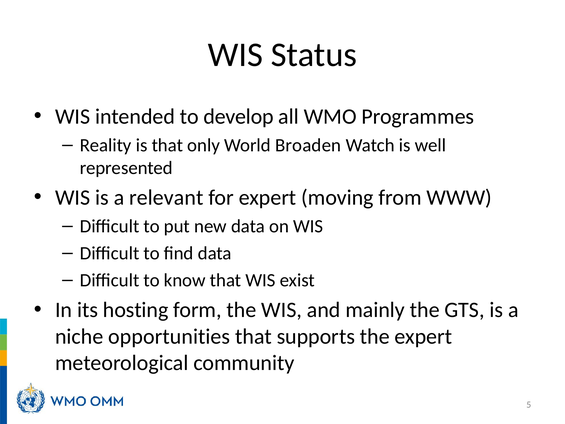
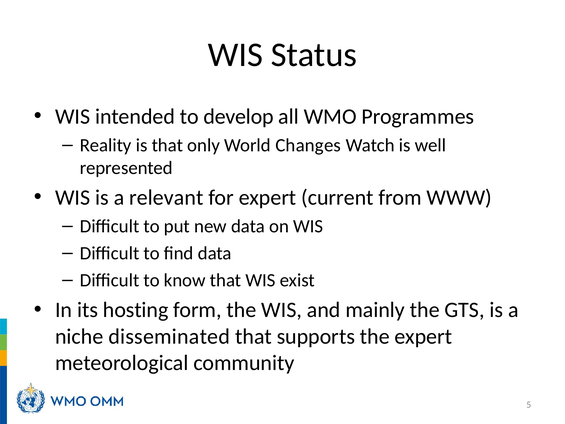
Broaden: Broaden -> Changes
moving: moving -> current
opportunities: opportunities -> disseminated
